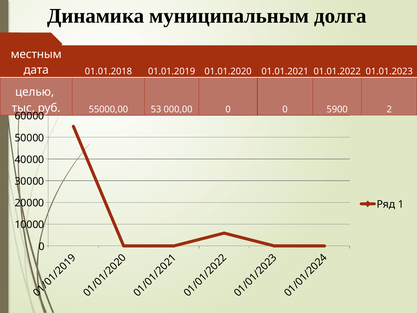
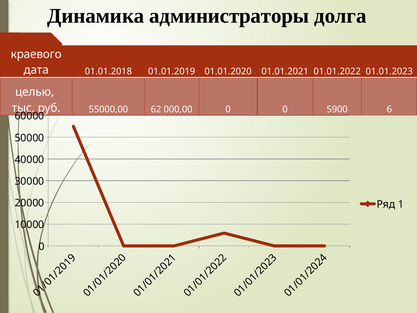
муниципальным: муниципальным -> администраторы
местным: местным -> краевого
53: 53 -> 62
5900 2: 2 -> 6
